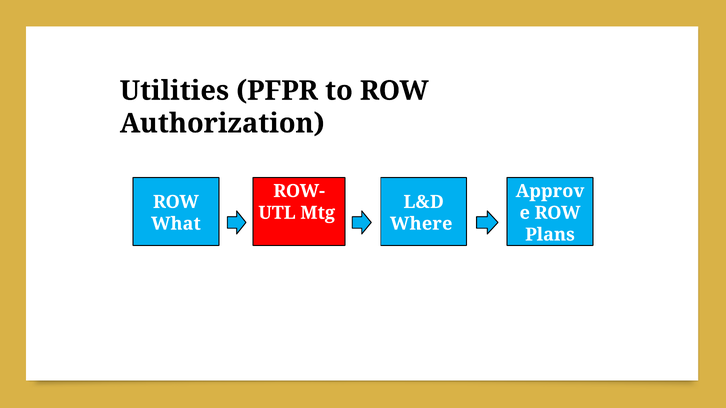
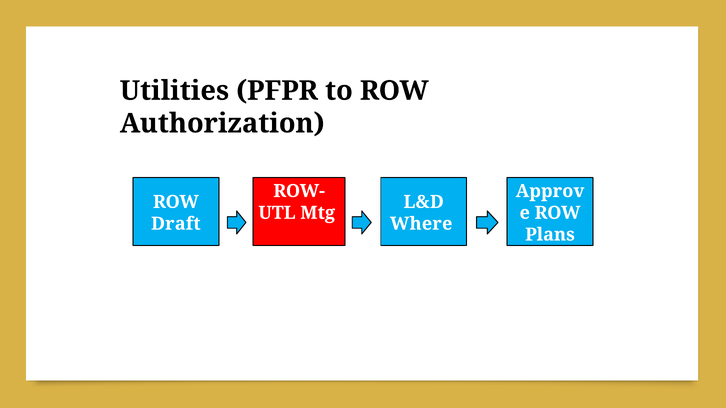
What: What -> Draft
